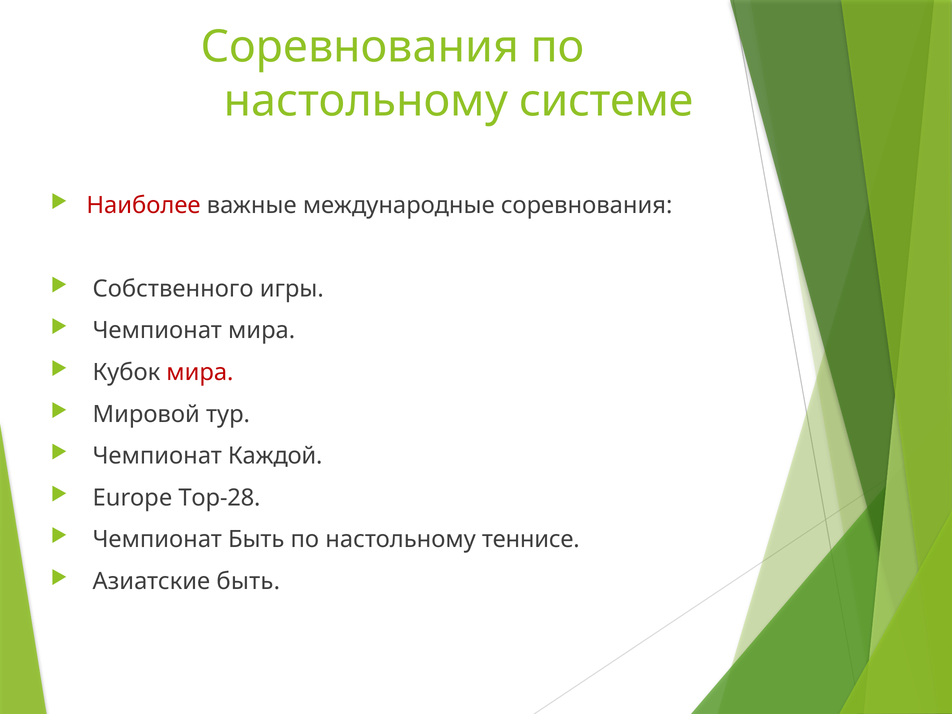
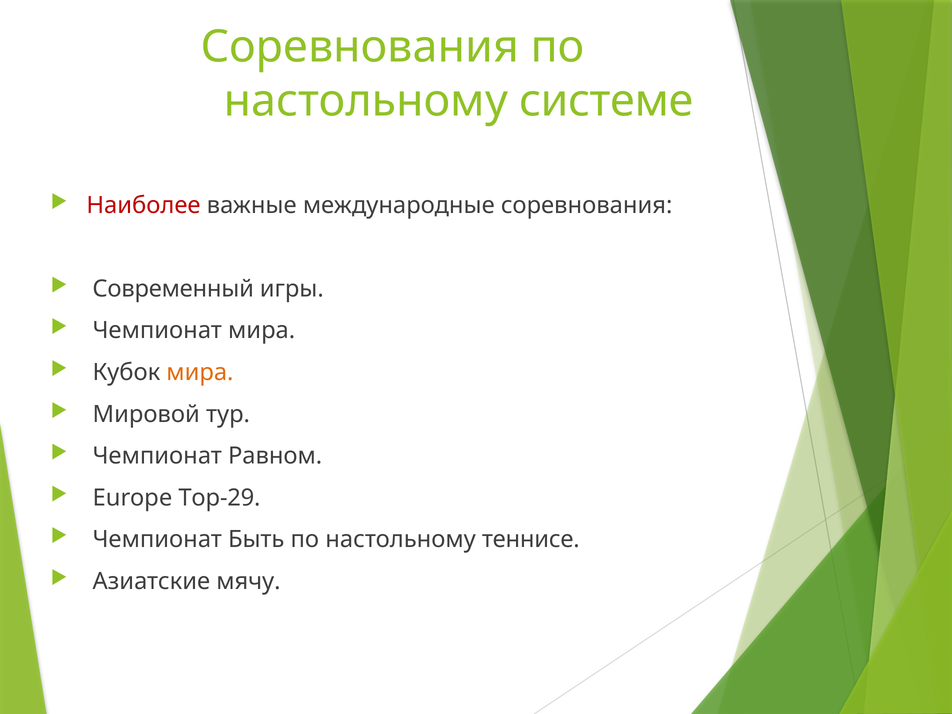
Собственного: Собственного -> Современный
мира at (200, 372) colour: red -> orange
Каждой: Каждой -> Равном
Top-28: Top-28 -> Top-29
Азиатские быть: быть -> мячу
